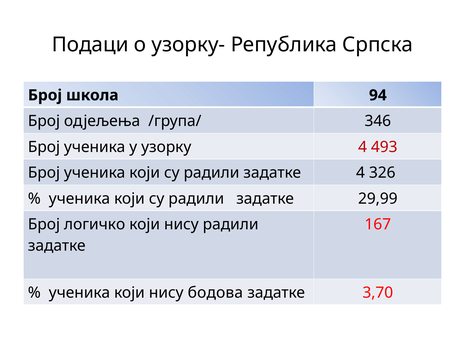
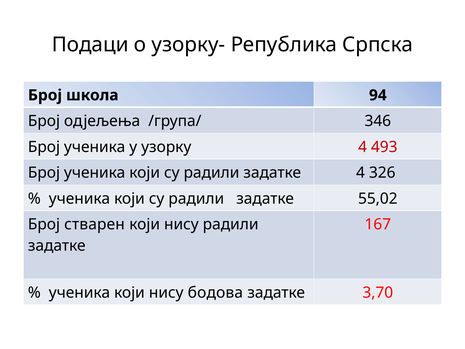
29,99: 29,99 -> 55,02
логичко: логичко -> стварен
